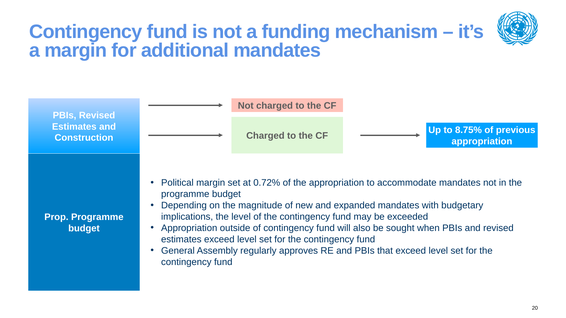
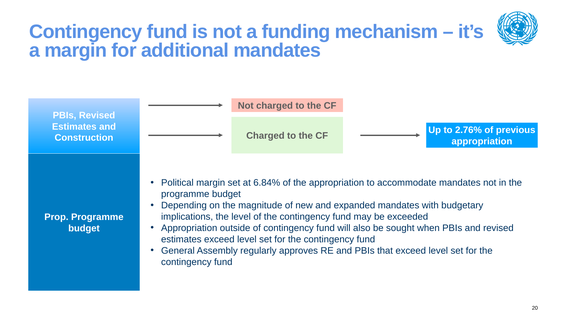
8.75%: 8.75% -> 2.76%
0.72%: 0.72% -> 6.84%
